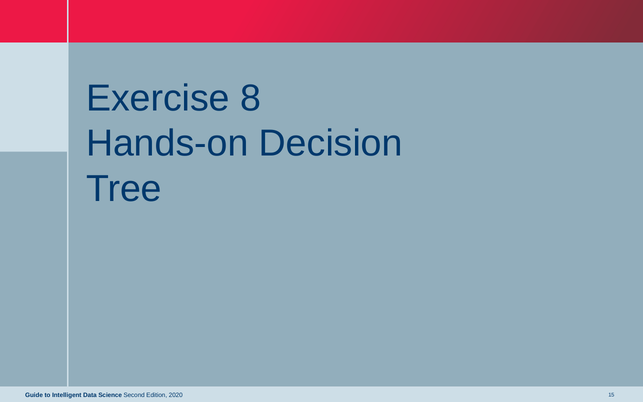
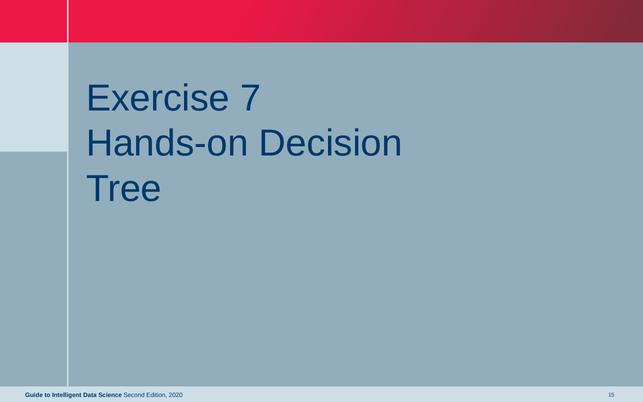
8: 8 -> 7
